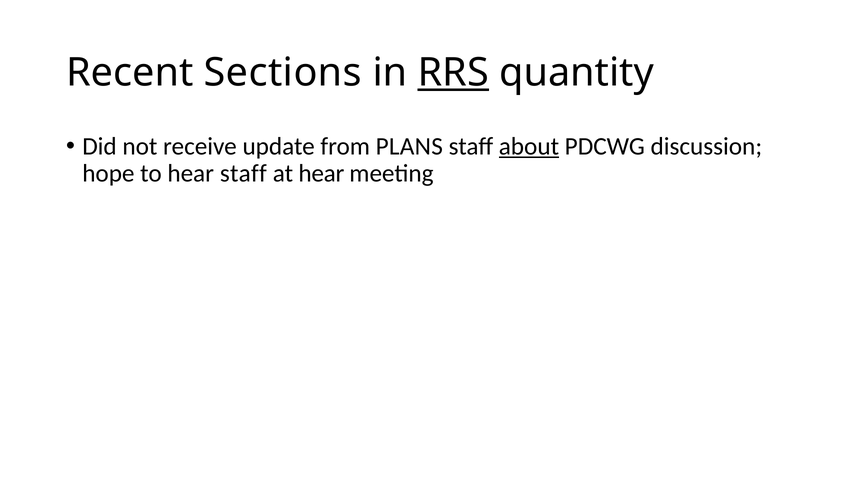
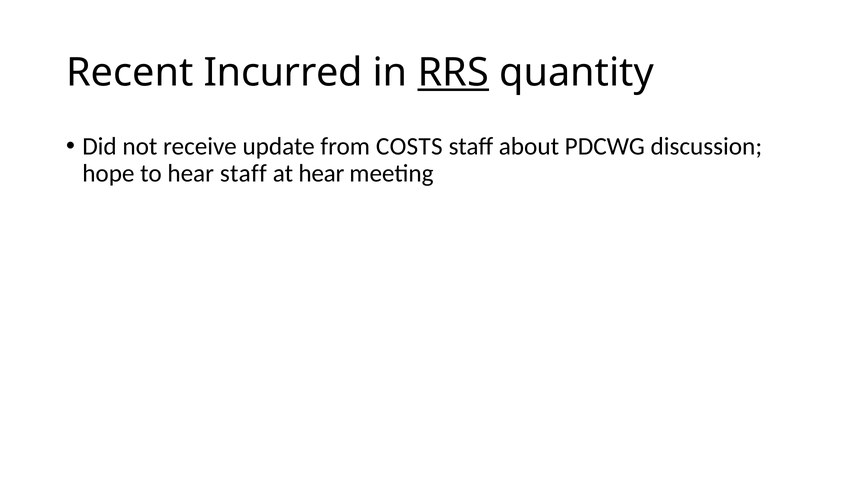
Sections: Sections -> Incurred
PLANS: PLANS -> COSTS
about underline: present -> none
